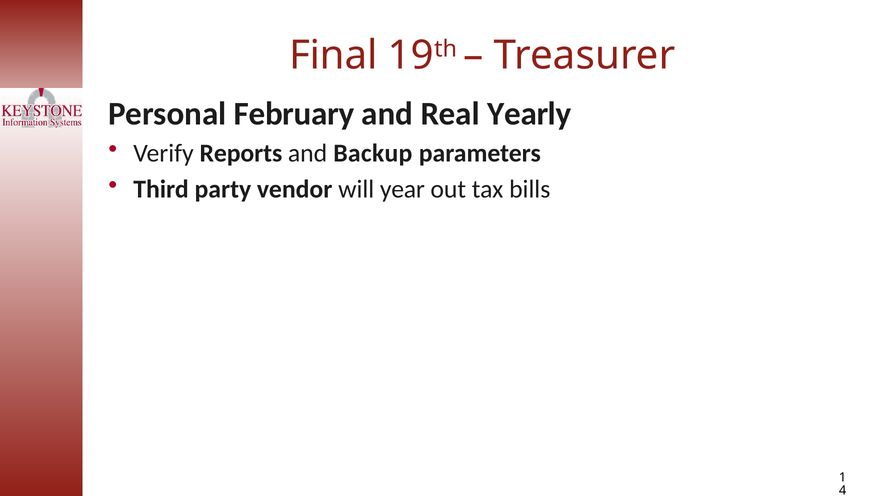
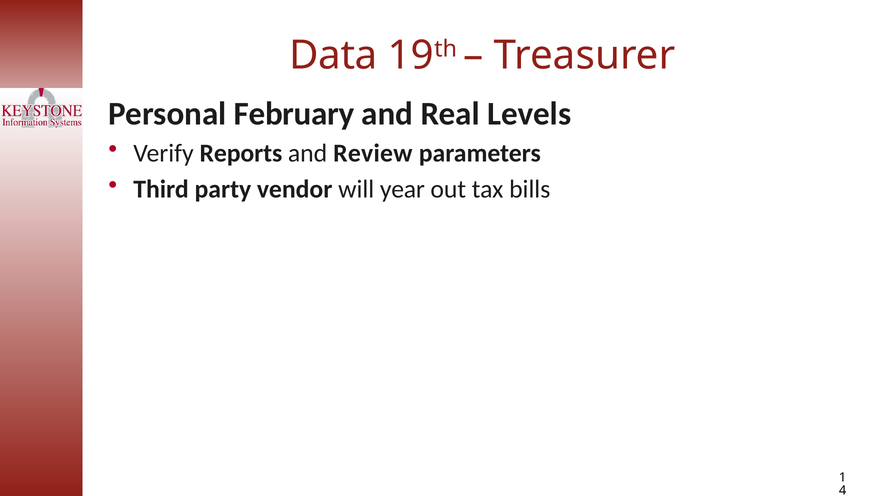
Final: Final -> Data
Yearly: Yearly -> Levels
Backup: Backup -> Review
